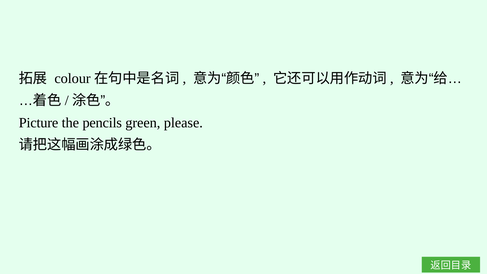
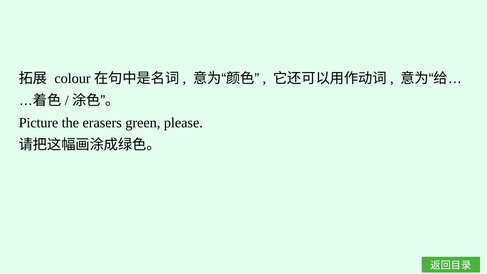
pencils: pencils -> erasers
